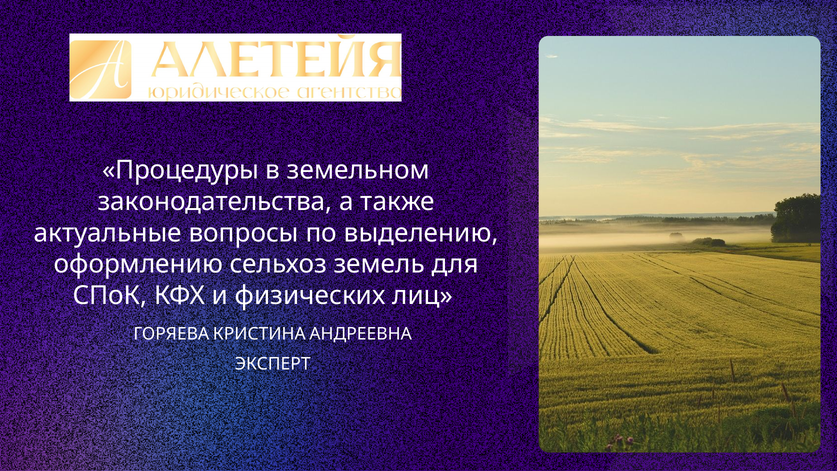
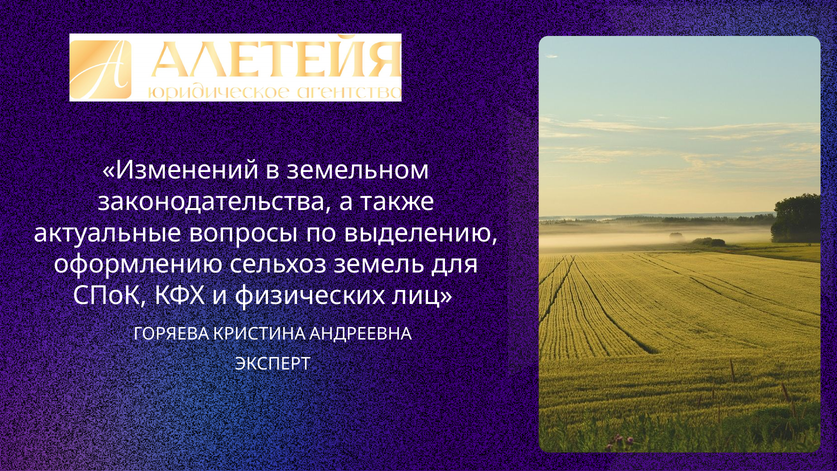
Процедуры: Процедуры -> Изменений
